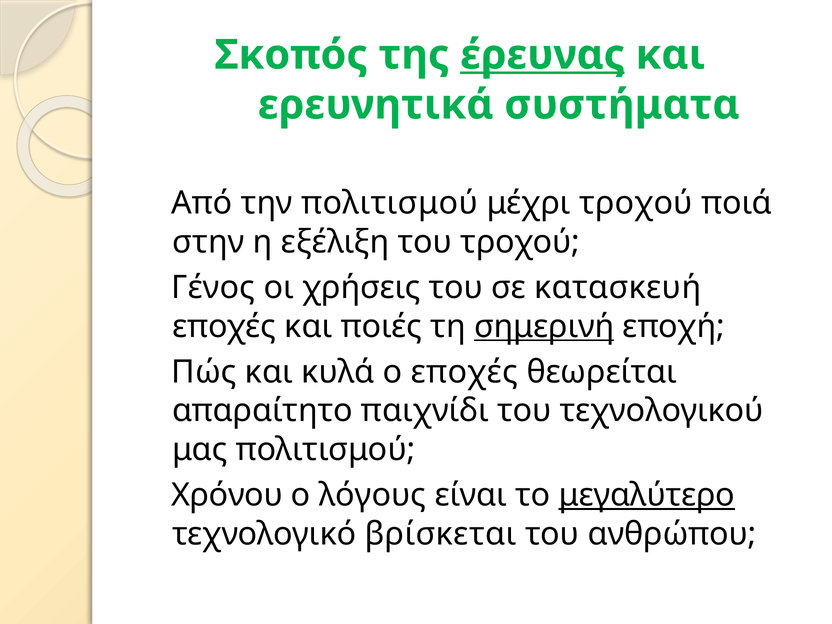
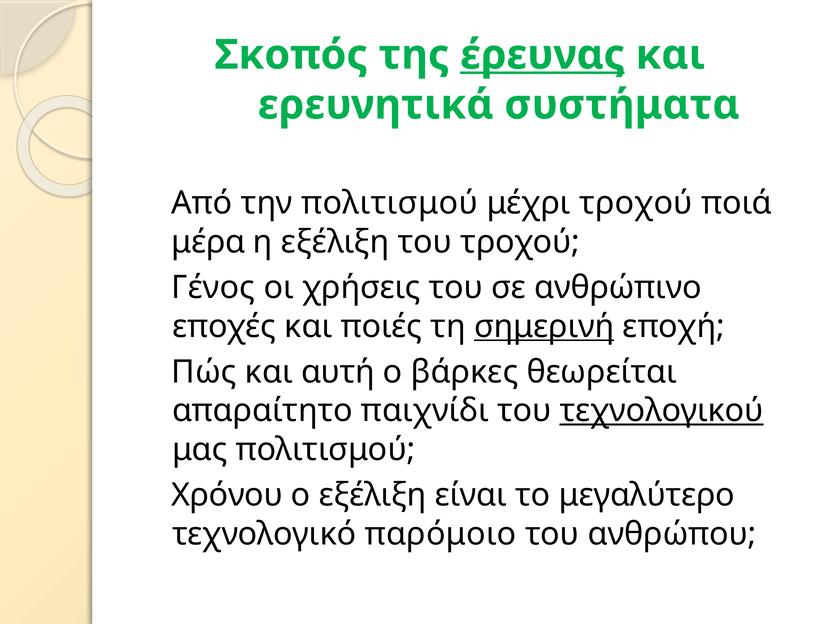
στην: στην -> μέρα
κατασκευή: κατασκευή -> ανθρώπινο
κυλά: κυλά -> αυτή
ο εποχές: εποχές -> βάρκες
τεχνολογικού underline: none -> present
ο λόγους: λόγους -> εξέλιξη
μεγαλύτερο underline: present -> none
βρίσκεται: βρίσκεται -> παρόμοιο
